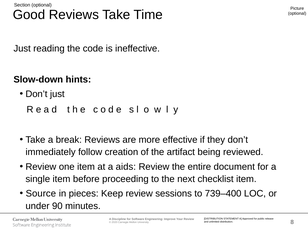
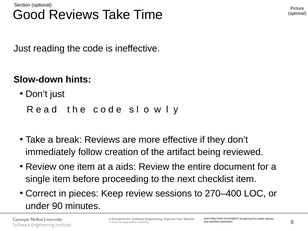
Source: Source -> Correct
739–400: 739–400 -> 270–400
